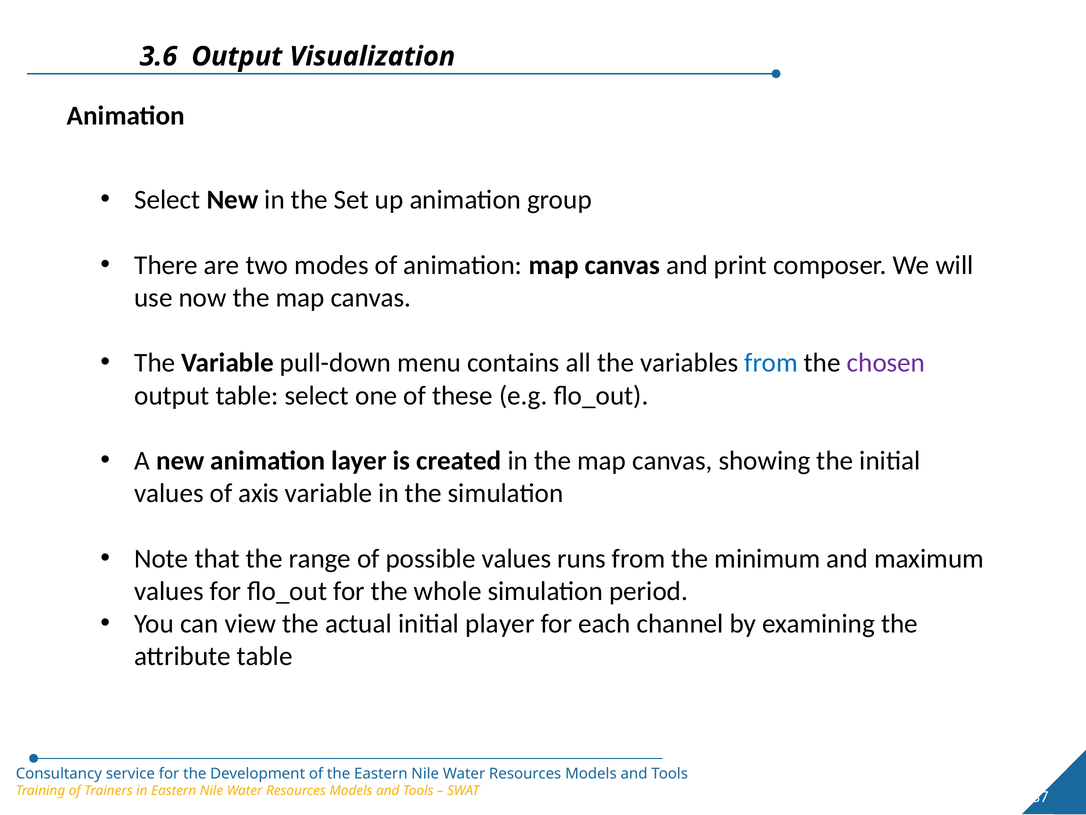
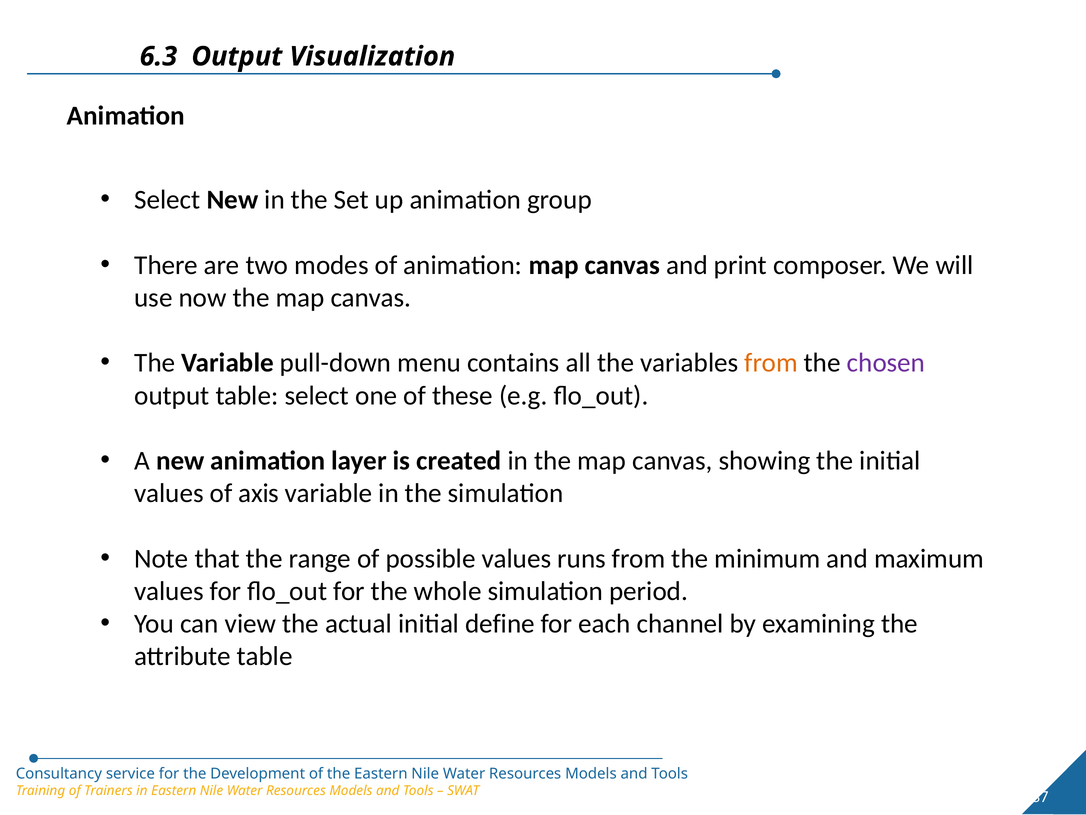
3.6: 3.6 -> 6.3
from at (771, 363) colour: blue -> orange
player: player -> define
